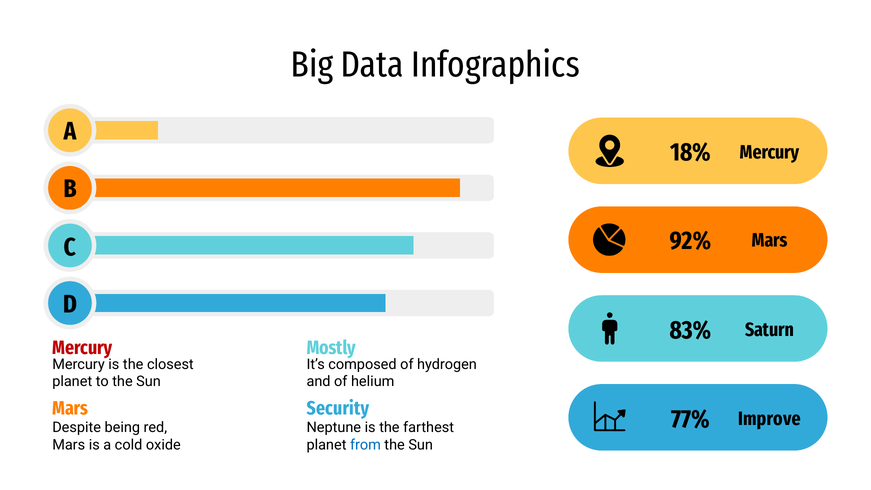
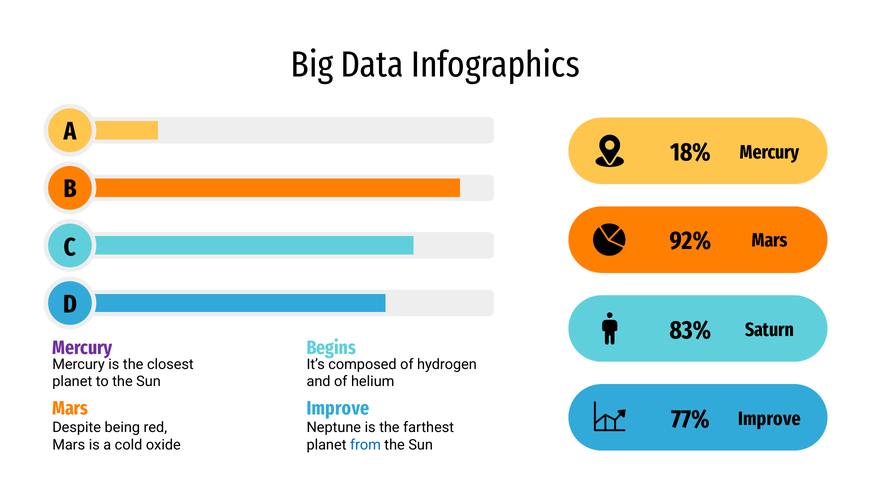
Mercury at (82, 348) colour: red -> purple
Mostly: Mostly -> Begins
Security at (338, 409): Security -> Improve
